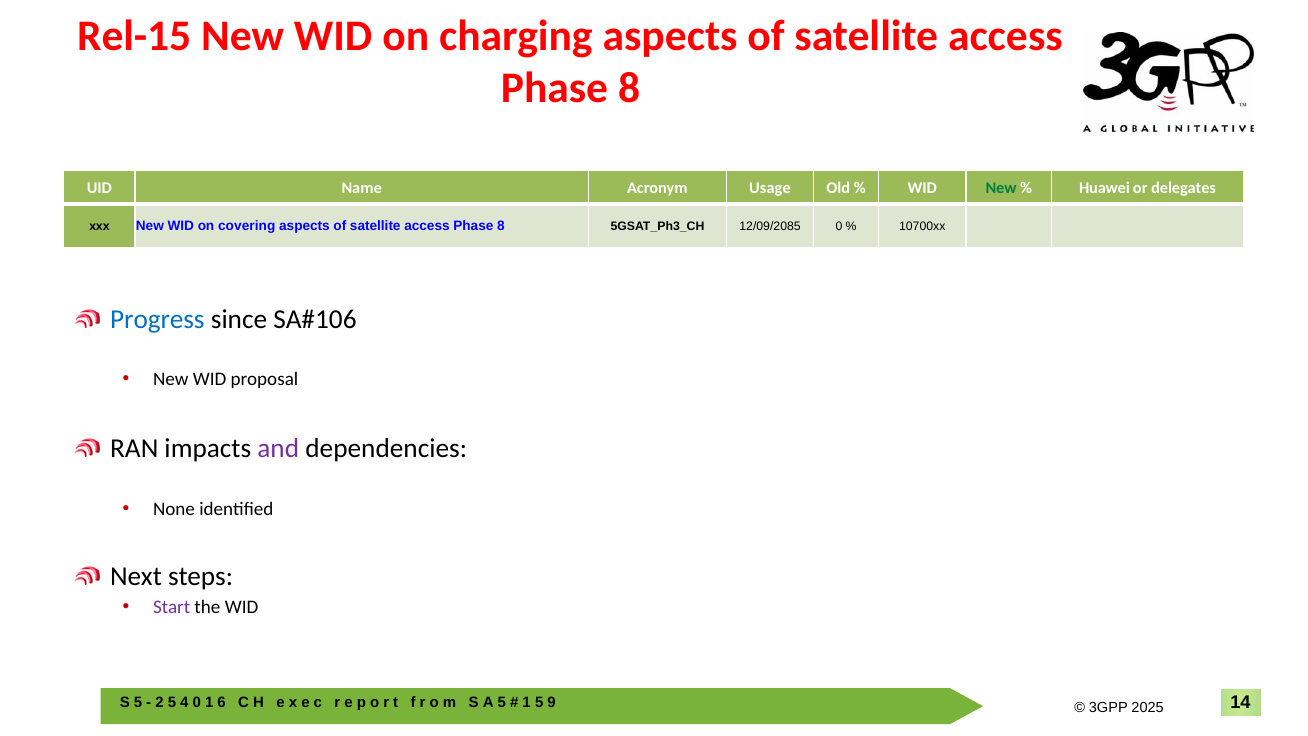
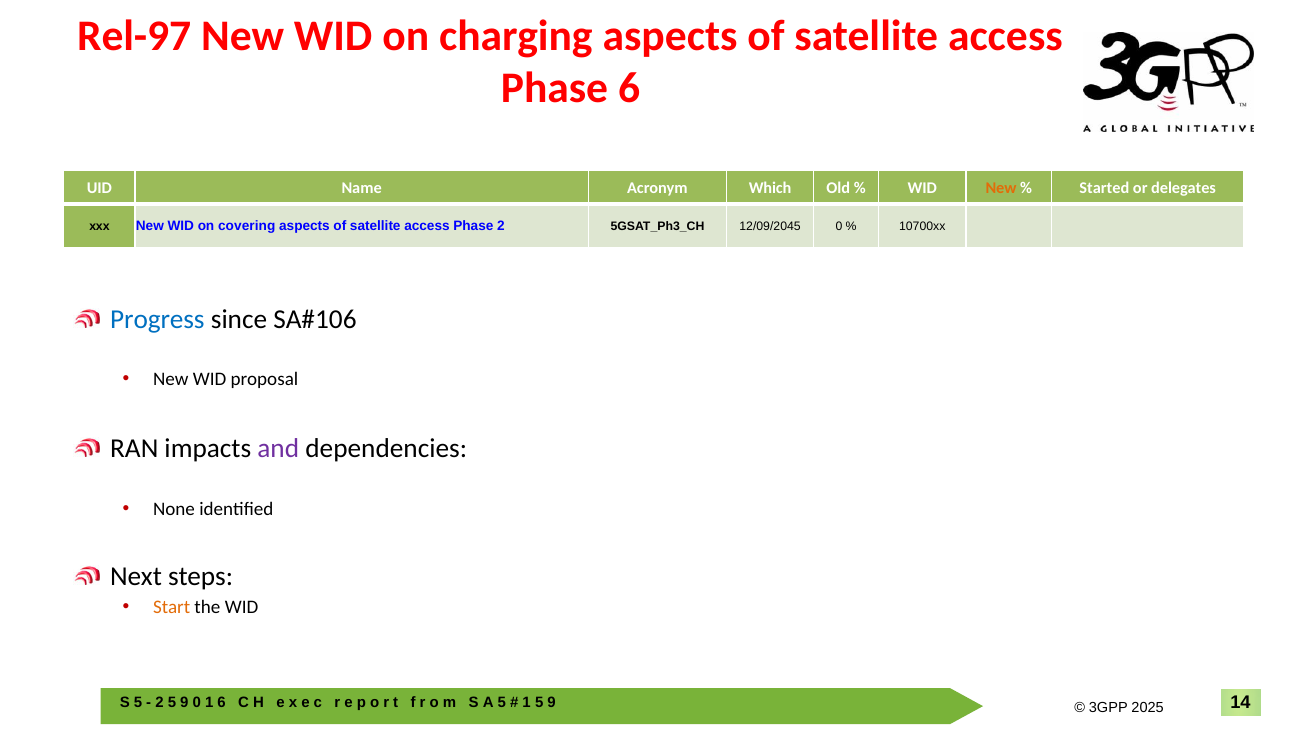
Rel-15: Rel-15 -> Rel-97
8 at (629, 88): 8 -> 6
Usage: Usage -> Which
New at (1001, 188) colour: green -> orange
Huawei: Huawei -> Started
8 at (501, 226): 8 -> 2
12/09/2085: 12/09/2085 -> 12/09/2045
Start colour: purple -> orange
4 at (184, 703): 4 -> 9
